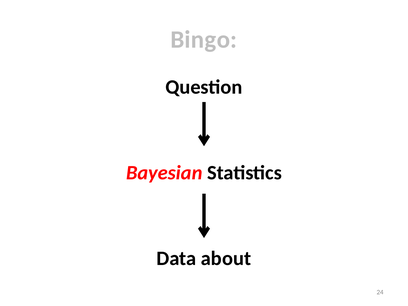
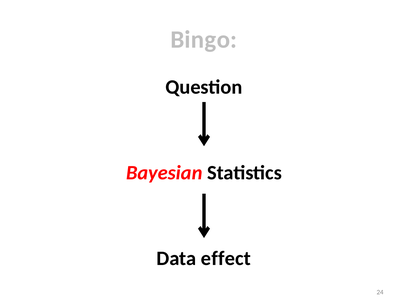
about: about -> effect
